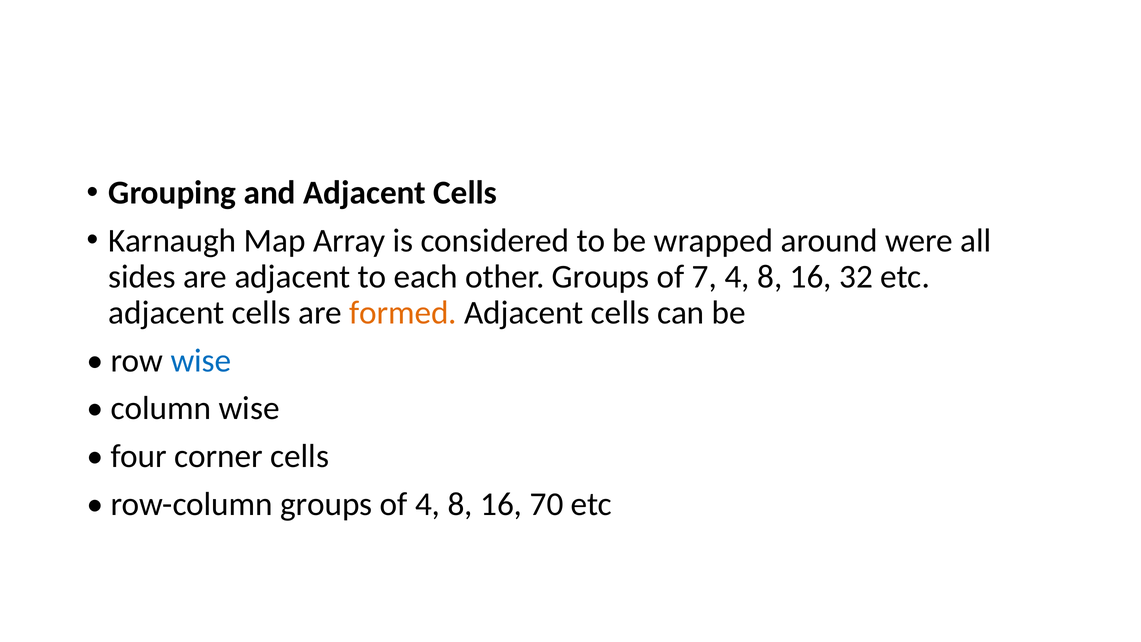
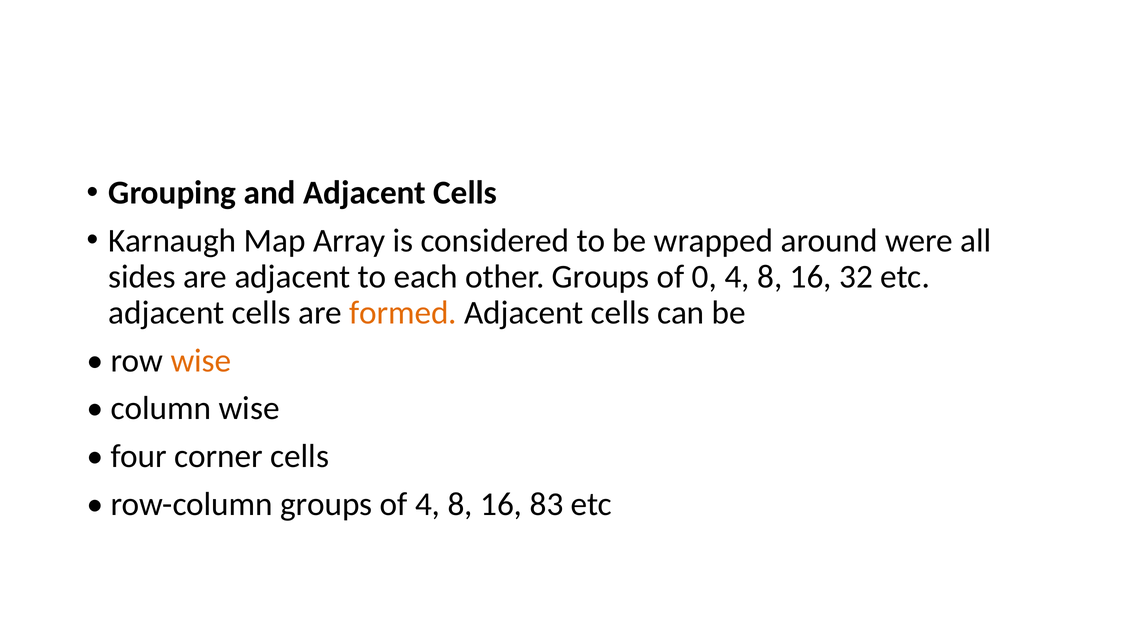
7: 7 -> 0
wise at (201, 360) colour: blue -> orange
70: 70 -> 83
